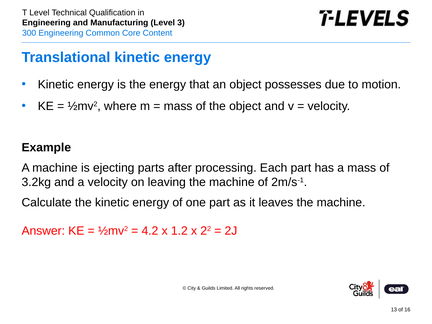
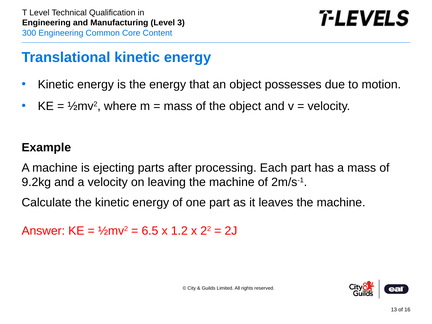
3.2kg: 3.2kg -> 9.2kg
4.2: 4.2 -> 6.5
